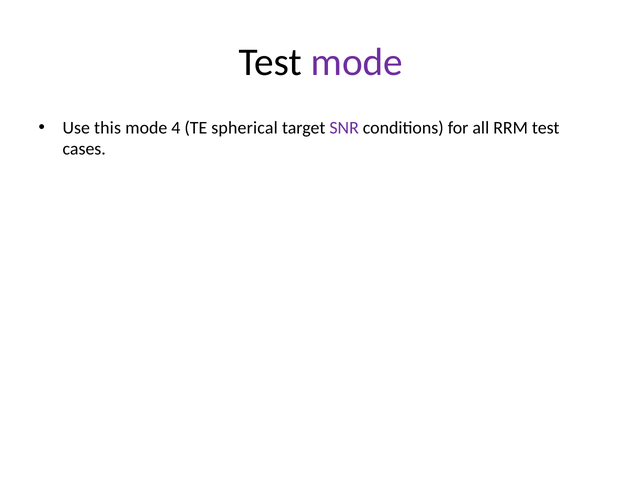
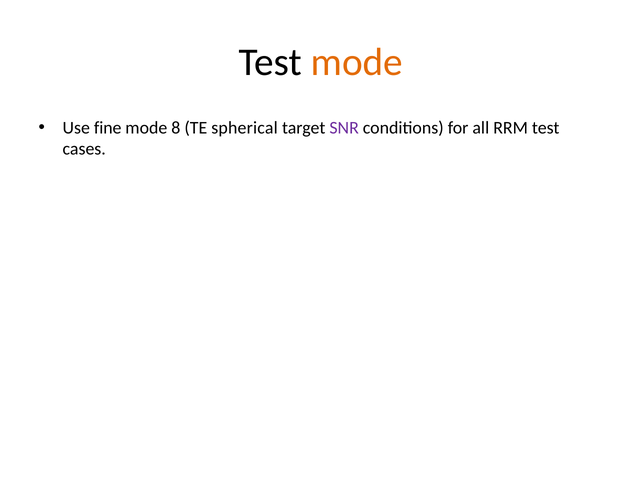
mode at (357, 62) colour: purple -> orange
this: this -> fine
4: 4 -> 8
